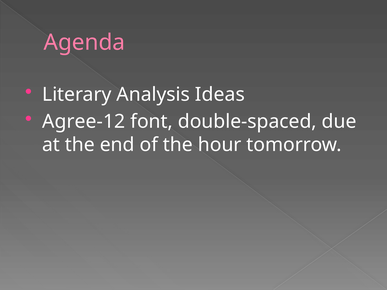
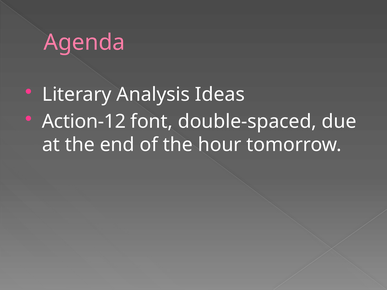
Agree-12: Agree-12 -> Action-12
